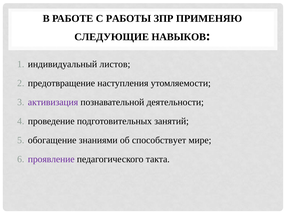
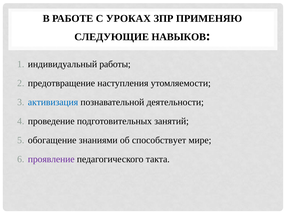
РАБОТЫ: РАБОТЫ -> УРОКАХ
листов: листов -> работы
активизация colour: purple -> blue
